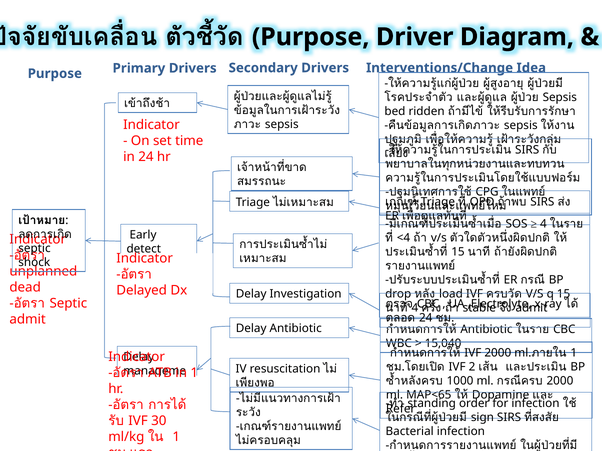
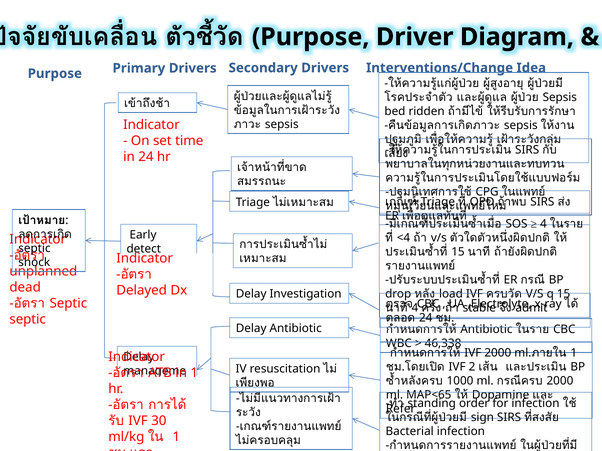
admit at (28, 320): admit -> septic
15,040: 15,040 -> 46,338
